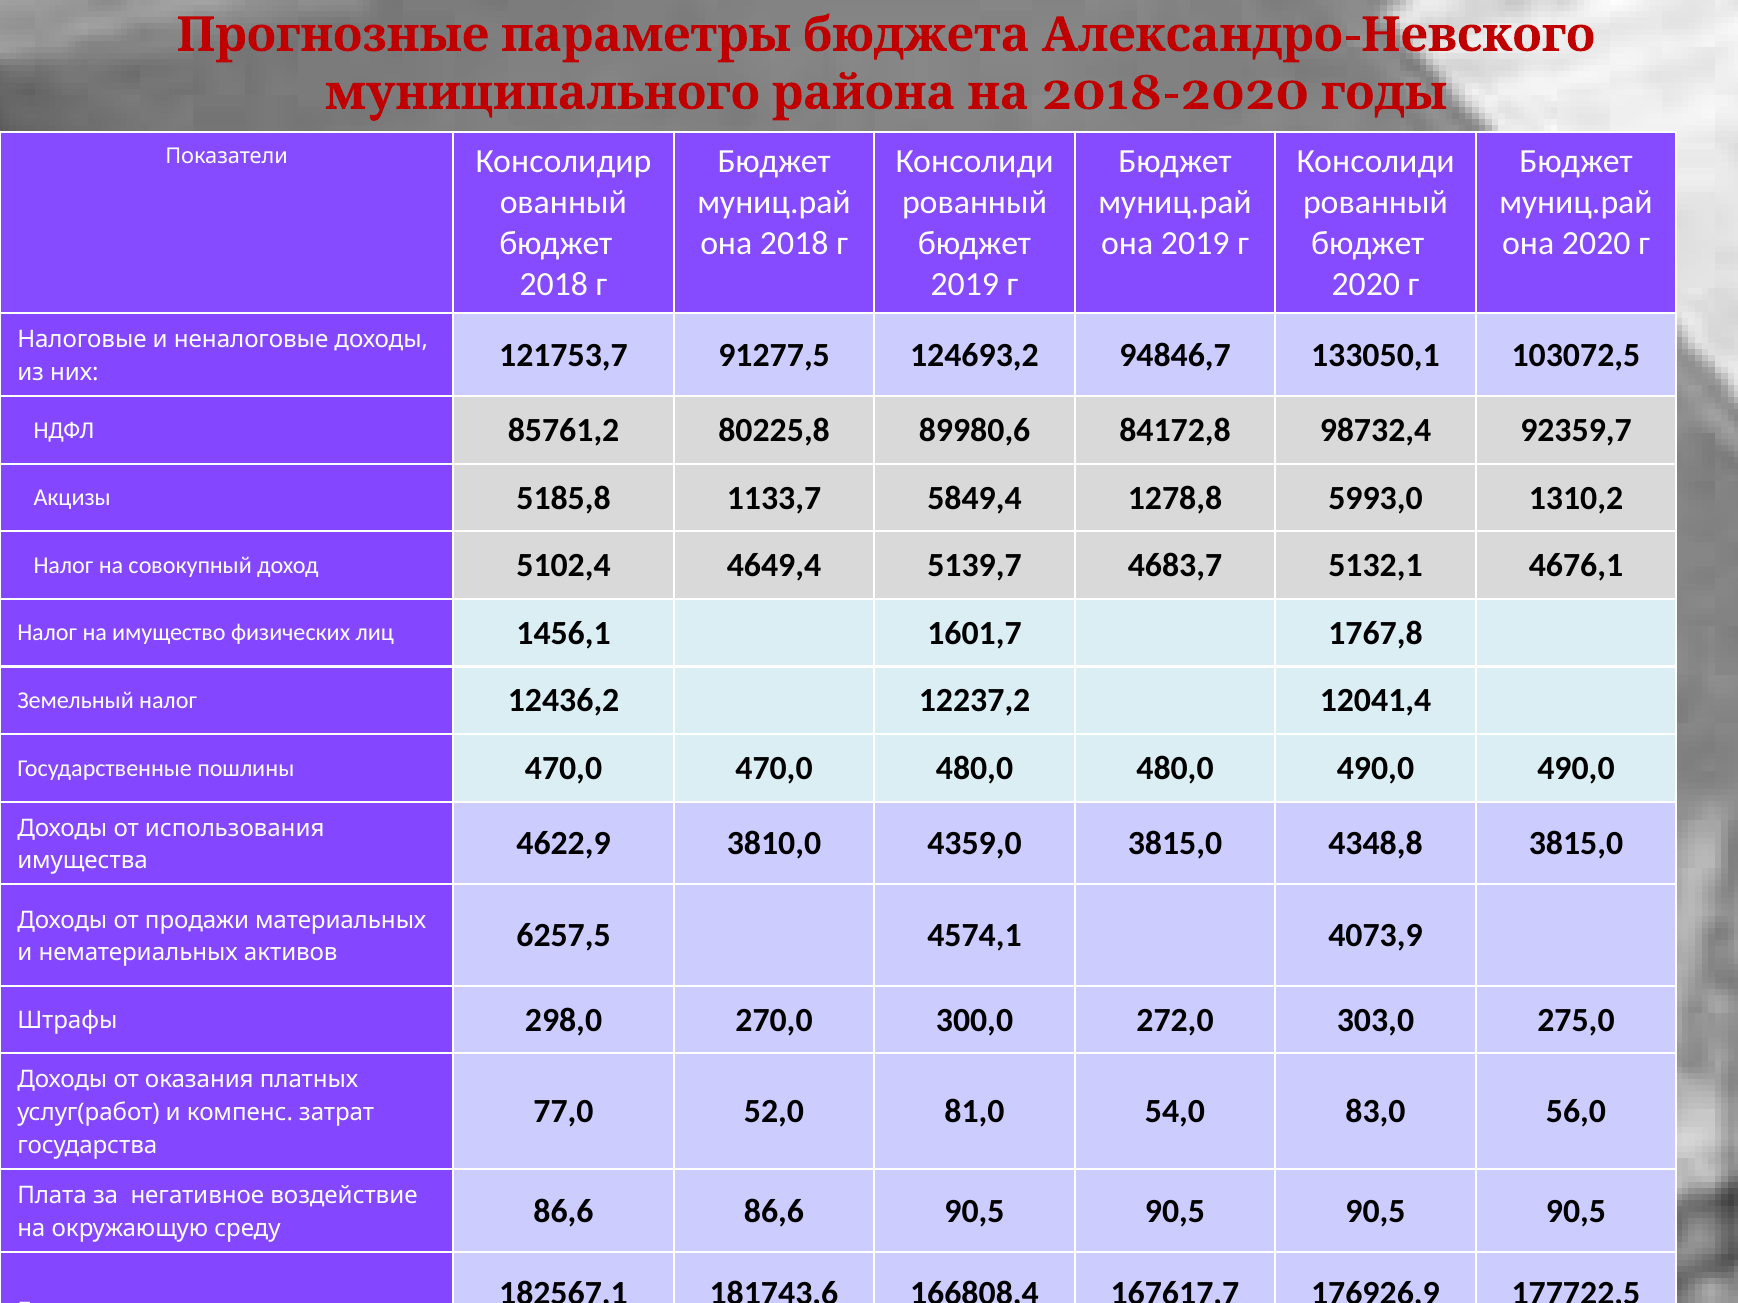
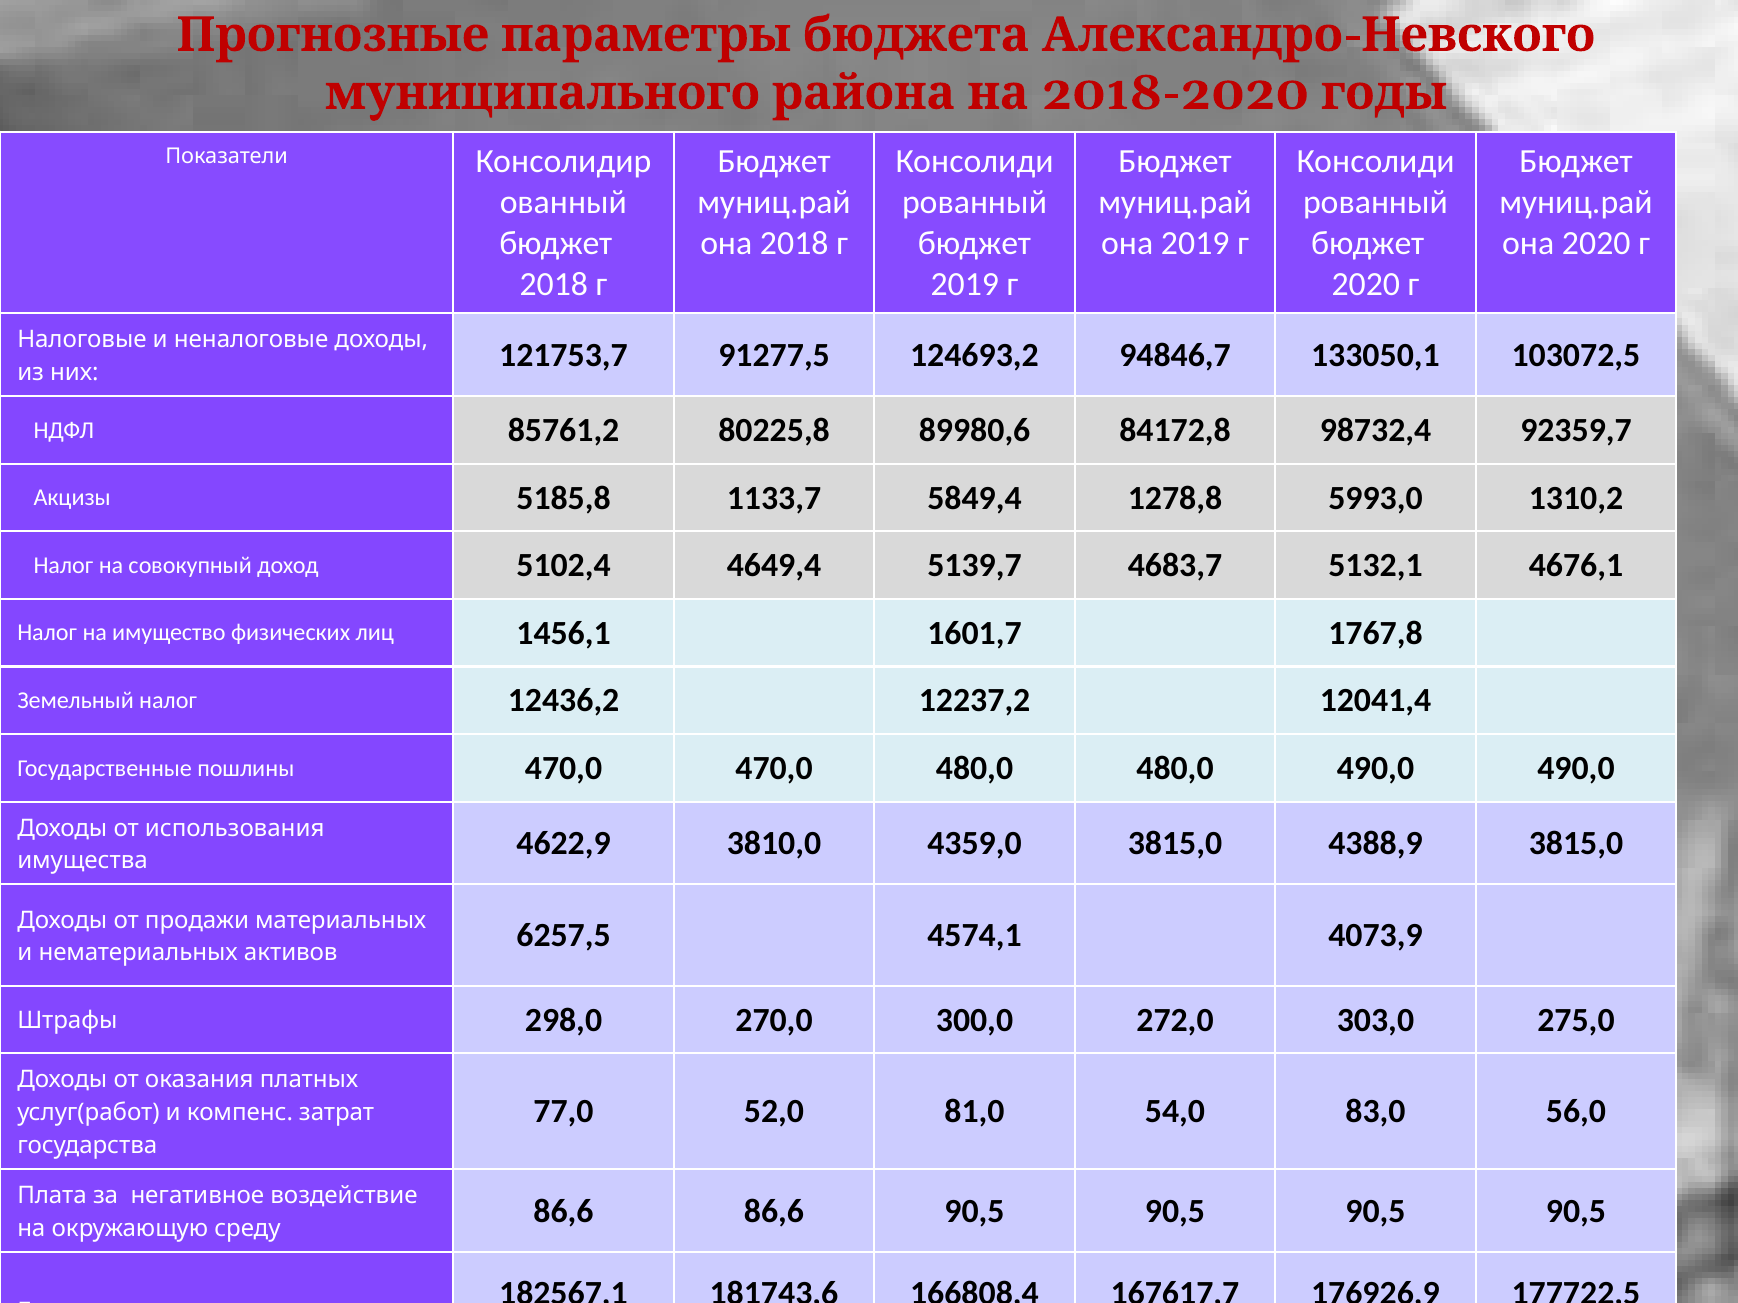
4348,8: 4348,8 -> 4388,9
